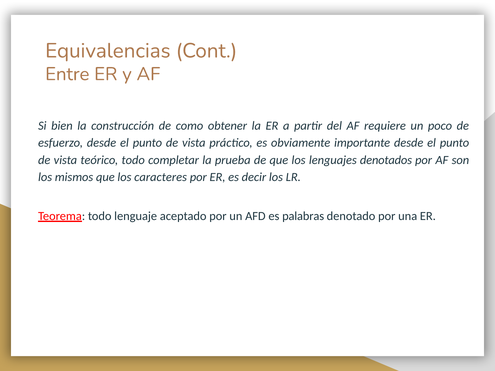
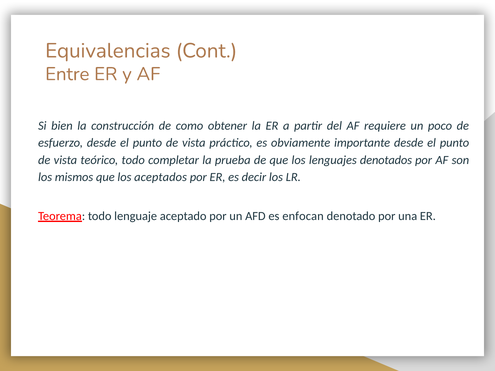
caracteres: caracteres -> aceptados
palabras: palabras -> enfocan
